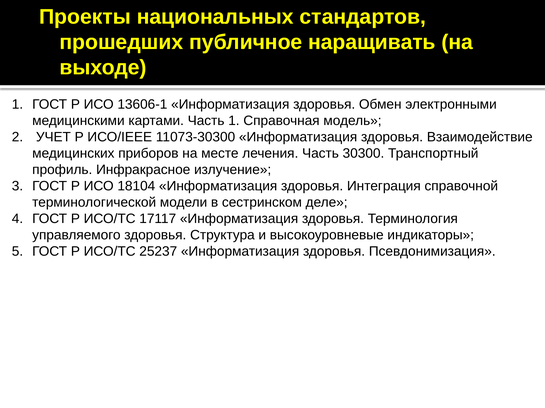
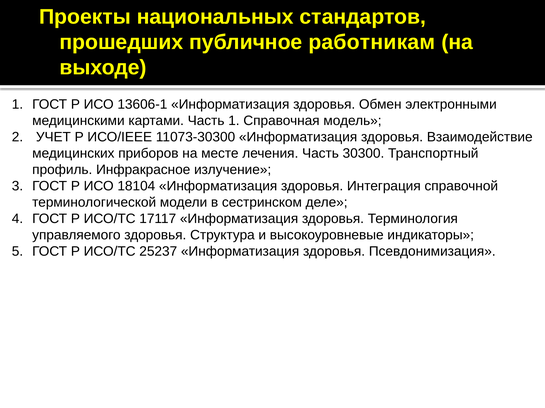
наращивать: наращивать -> работникам
